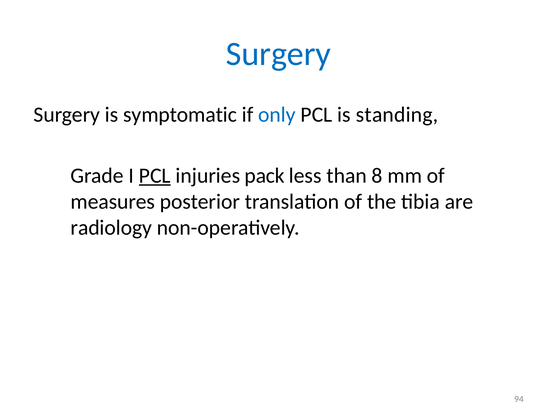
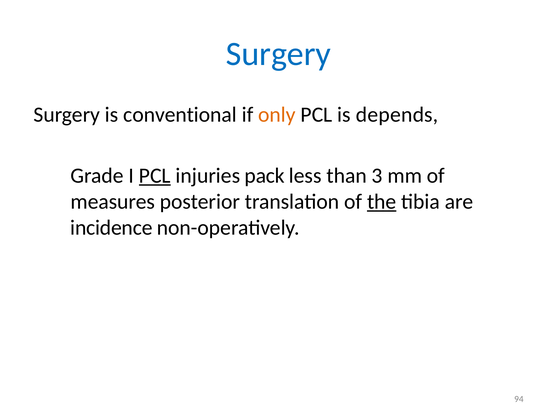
symptomatic: symptomatic -> conventional
only colour: blue -> orange
standing: standing -> depends
8: 8 -> 3
the underline: none -> present
radiology: radiology -> incidence
